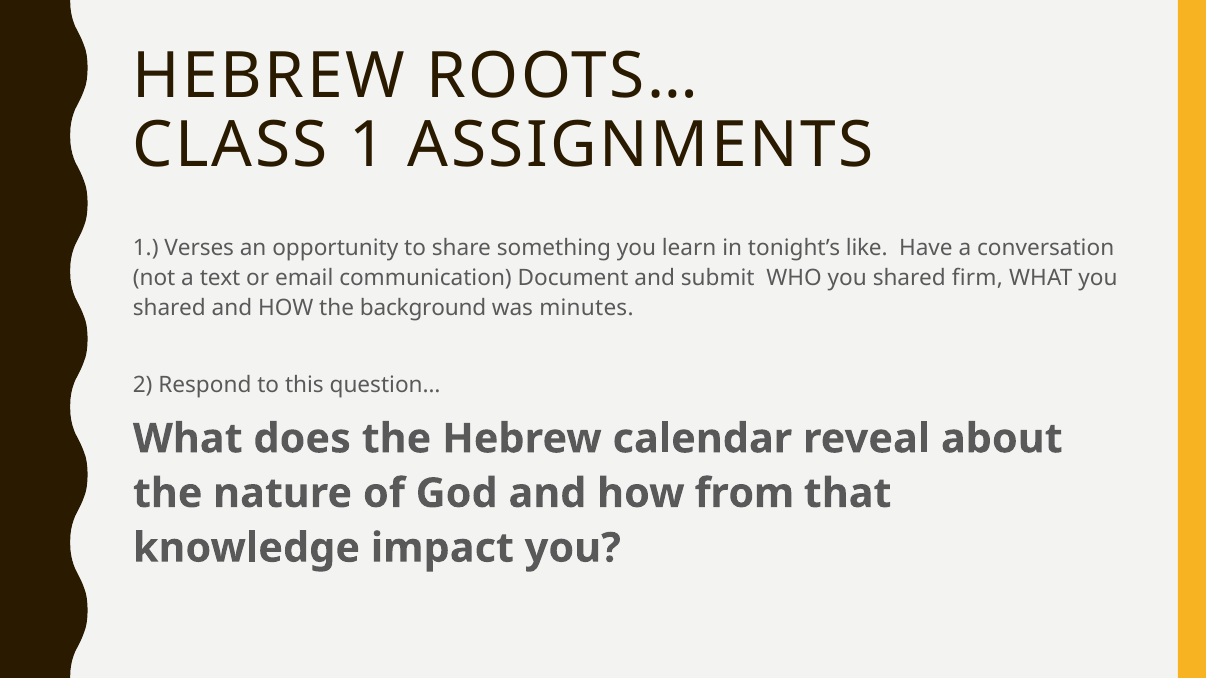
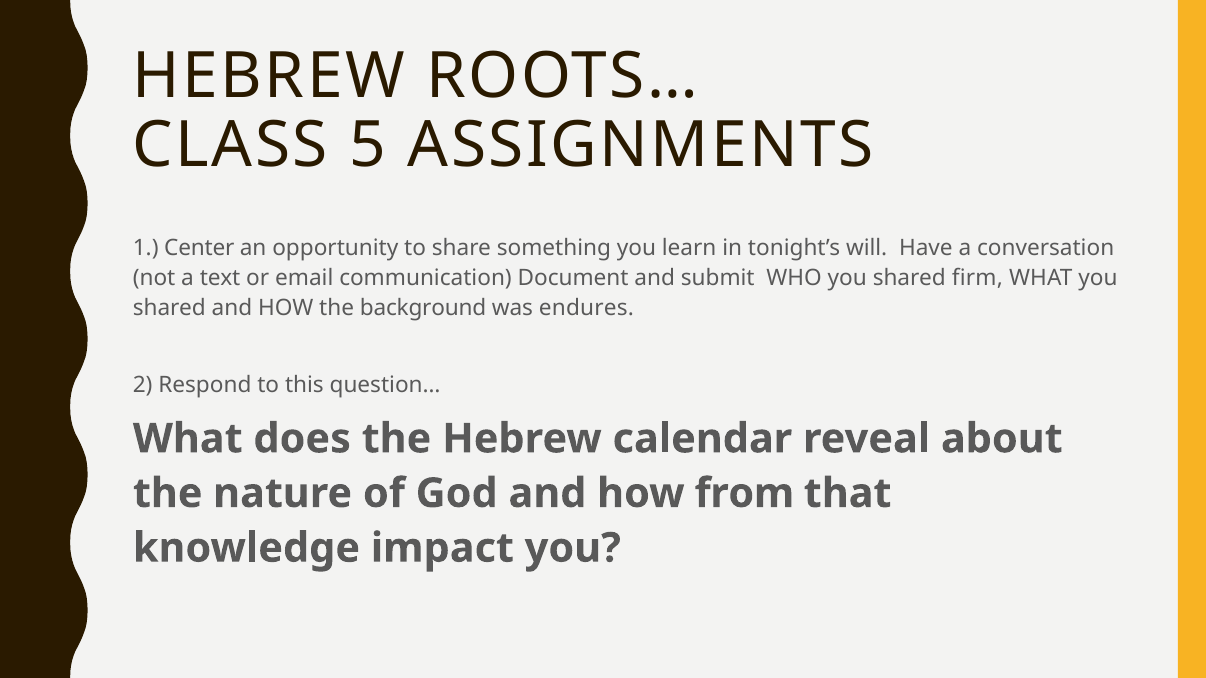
CLASS 1: 1 -> 5
Verses: Verses -> Center
like: like -> will
minutes: minutes -> endures
